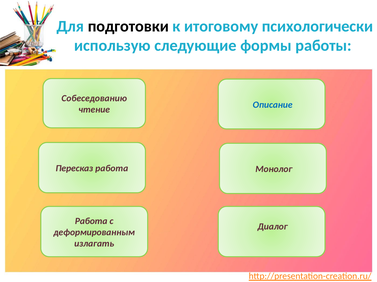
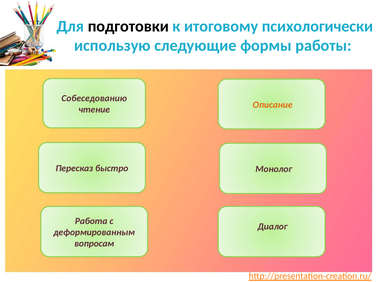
Описание colour: blue -> orange
Пересказ работа: работа -> быстро
излагать: излагать -> вопросам
